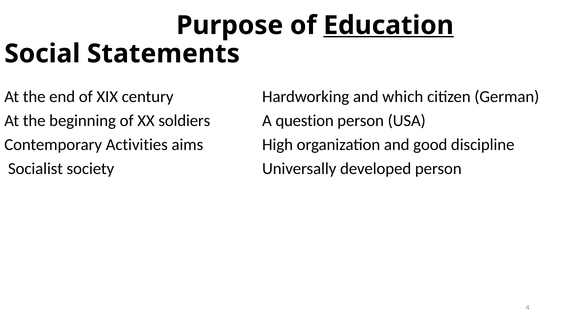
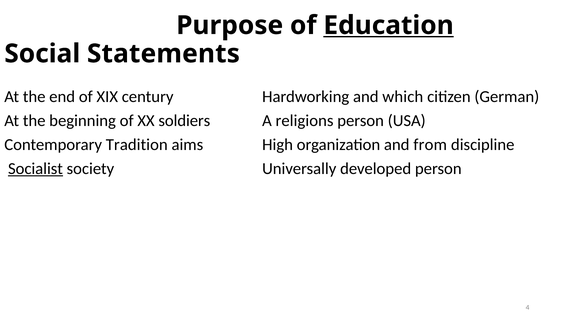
question: question -> religions
Activities: Activities -> Tradition
good: good -> from
Socialist underline: none -> present
